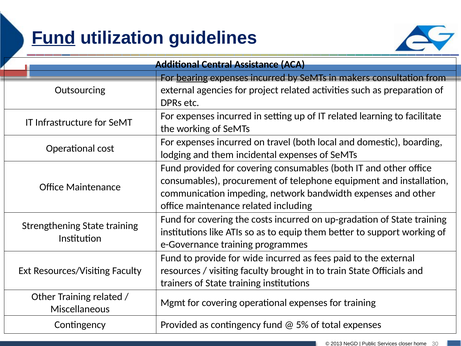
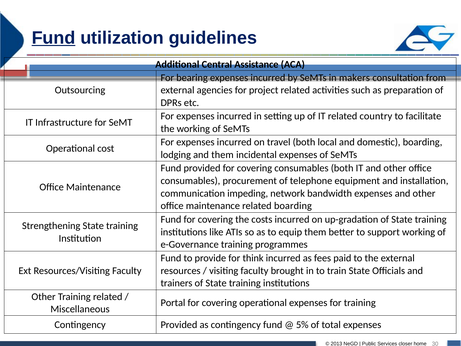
bearing underline: present -> none
learning: learning -> country
related including: including -> boarding
wide: wide -> think
Mgmt: Mgmt -> Portal
